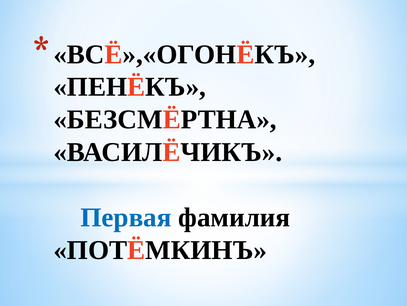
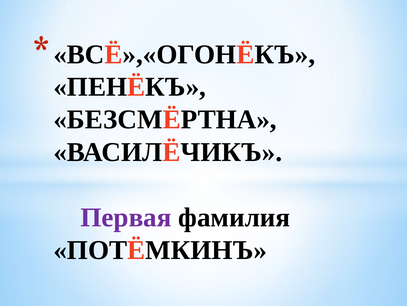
Первая colour: blue -> purple
